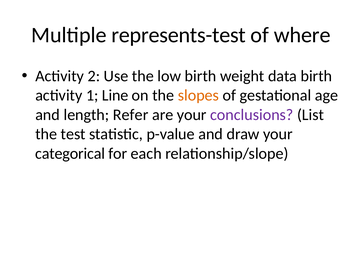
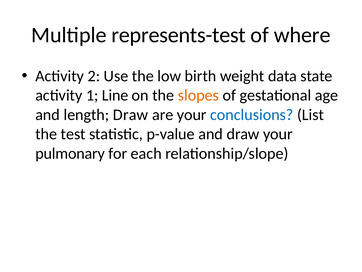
data birth: birth -> state
length Refer: Refer -> Draw
conclusions colour: purple -> blue
categorical: categorical -> pulmonary
